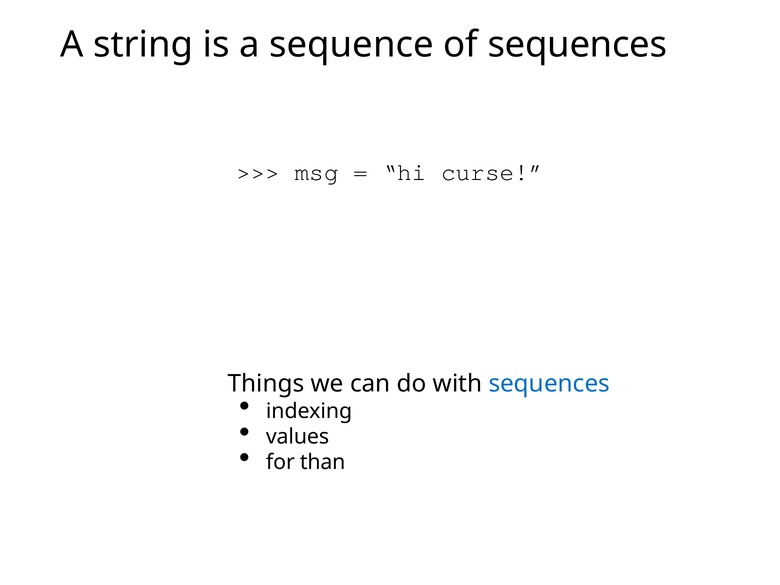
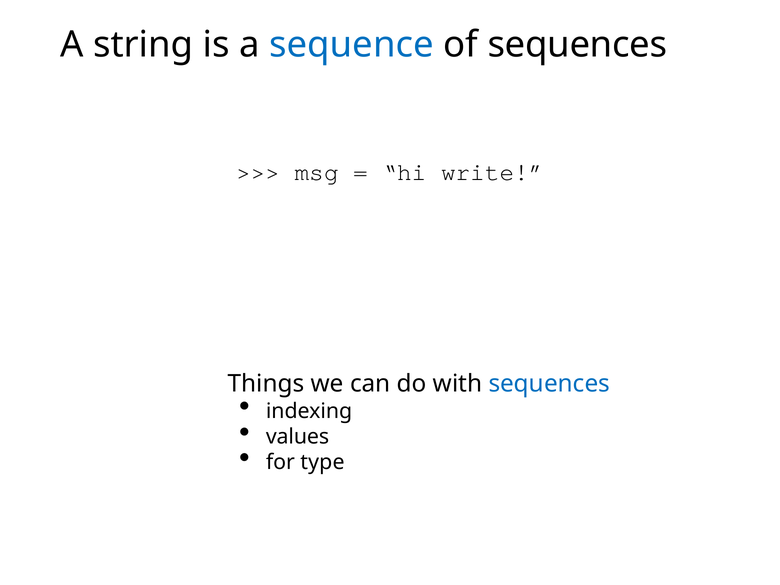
sequence colour: black -> blue
curse: curse -> write
than: than -> type
